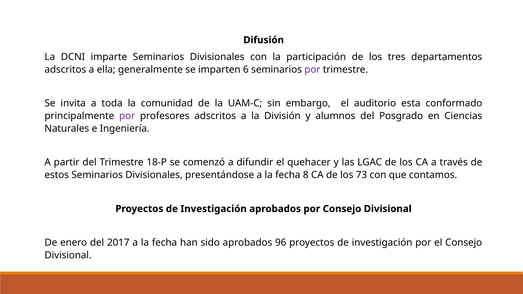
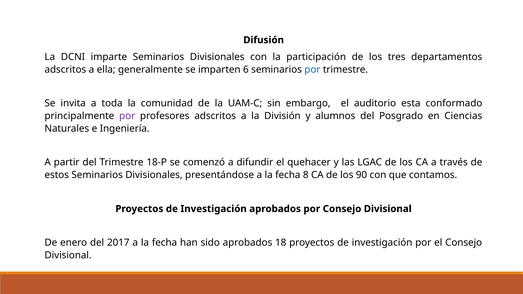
por at (312, 70) colour: purple -> blue
73: 73 -> 90
96: 96 -> 18
